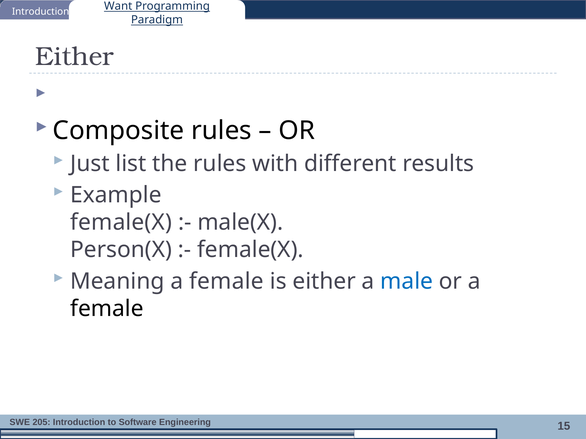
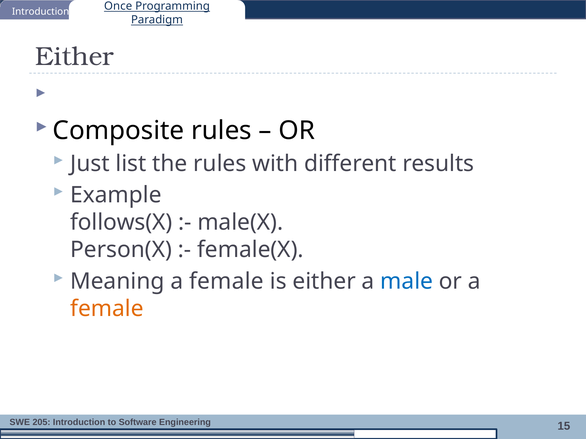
Want: Want -> Once
female(X at (121, 223): female(X -> follows(X
female at (107, 309) colour: black -> orange
